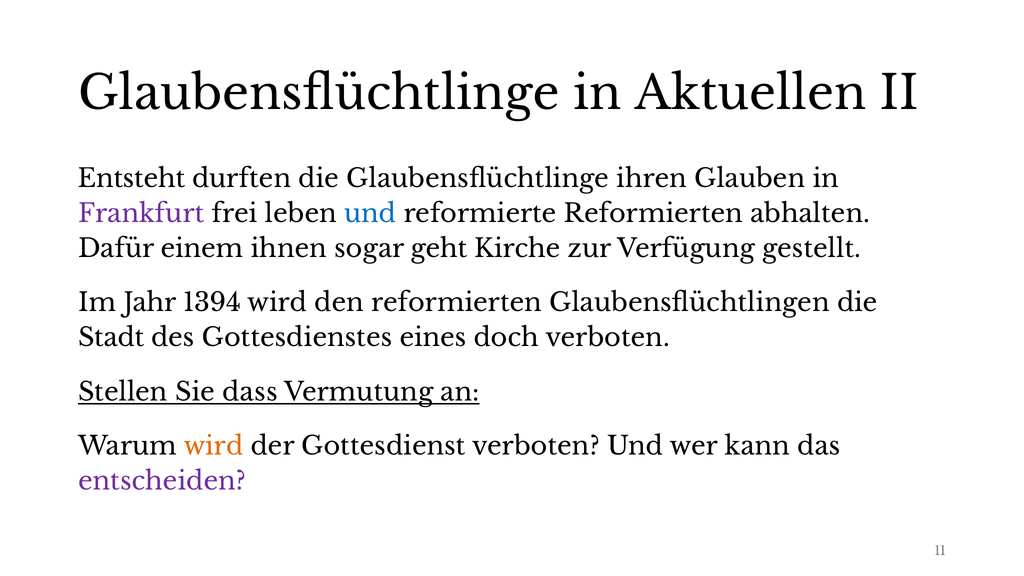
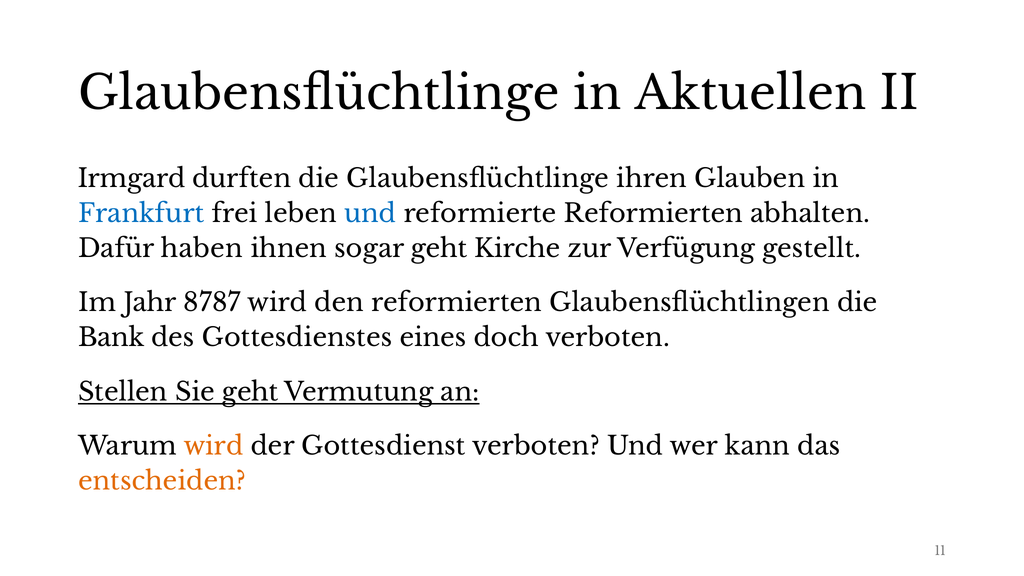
Entsteht: Entsteht -> Irmgard
Frankfurt colour: purple -> blue
einem: einem -> haben
1394: 1394 -> 8787
Stadt: Stadt -> Bank
Sie dass: dass -> geht
entscheiden colour: purple -> orange
